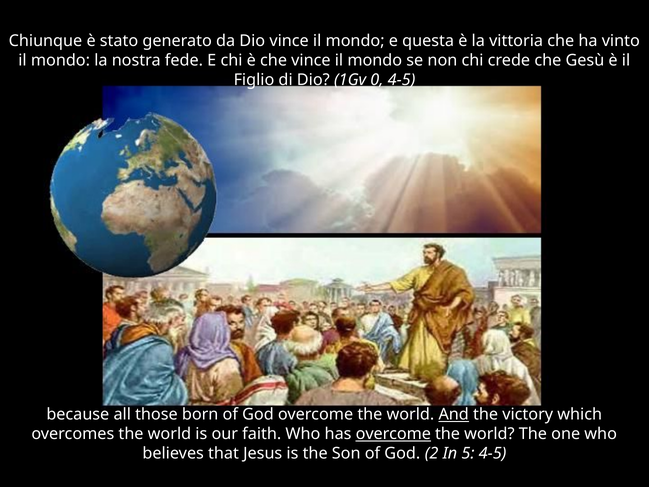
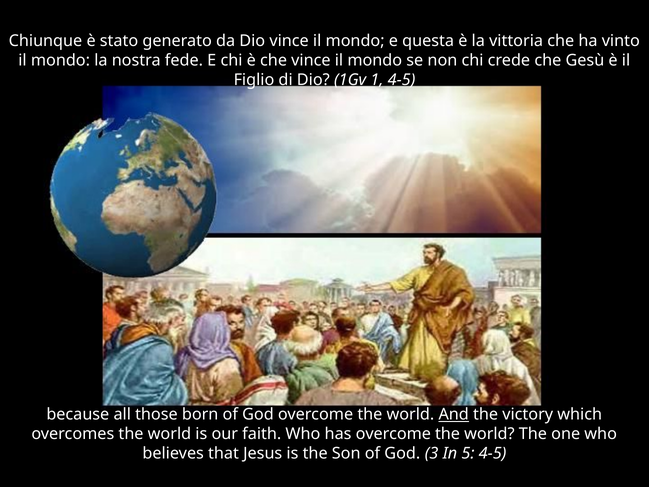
0: 0 -> 1
overcome at (393, 434) underline: present -> none
2: 2 -> 3
